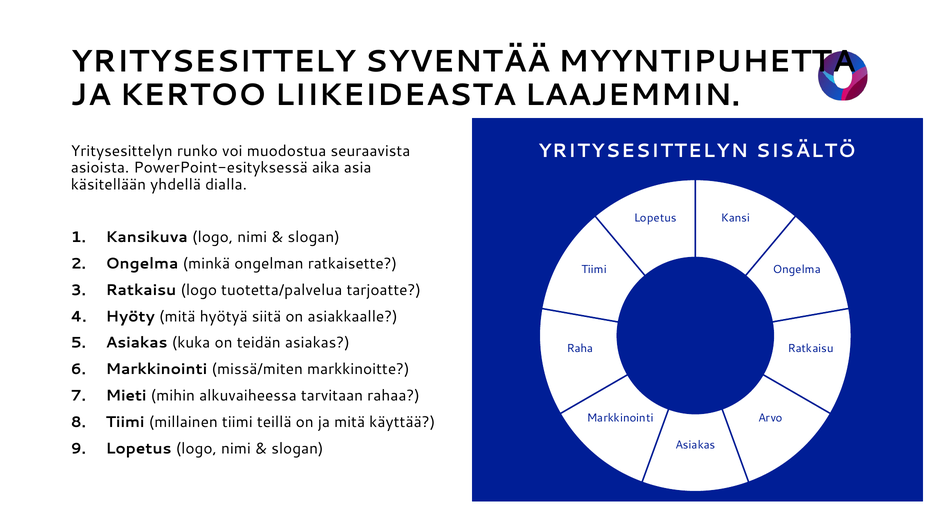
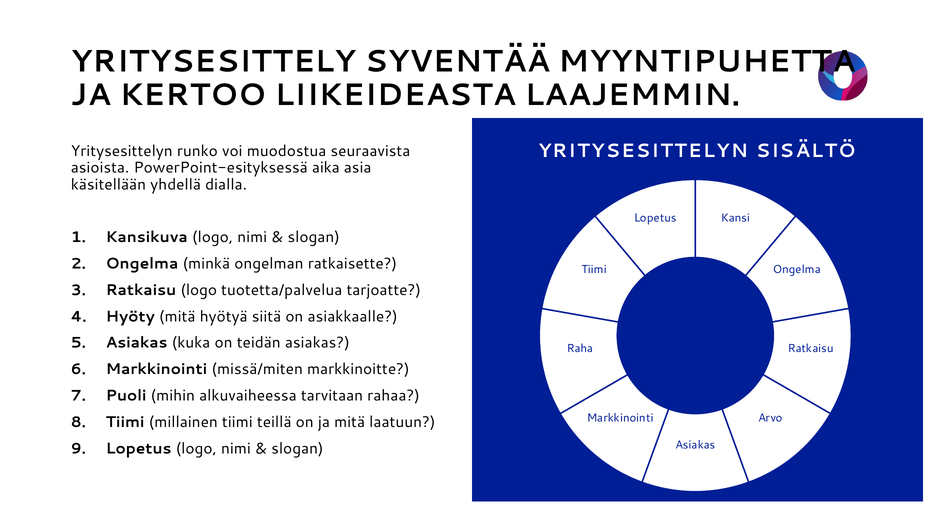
Mieti: Mieti -> Puoli
käyttää: käyttää -> laatuun
